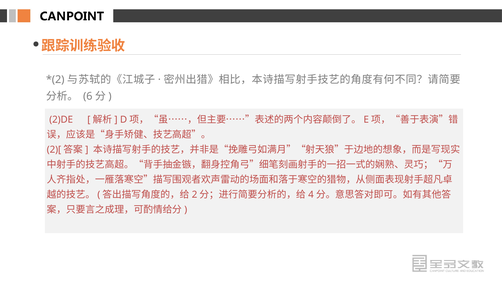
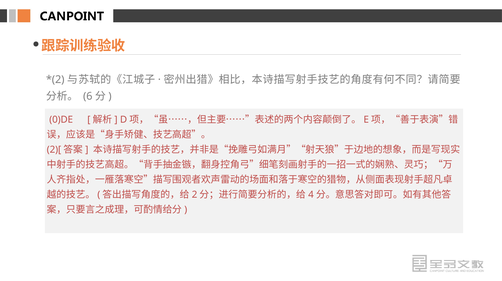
2)DE: 2)DE -> 0)DE
